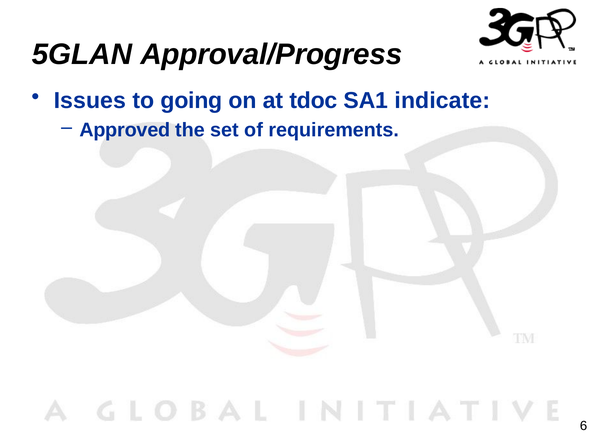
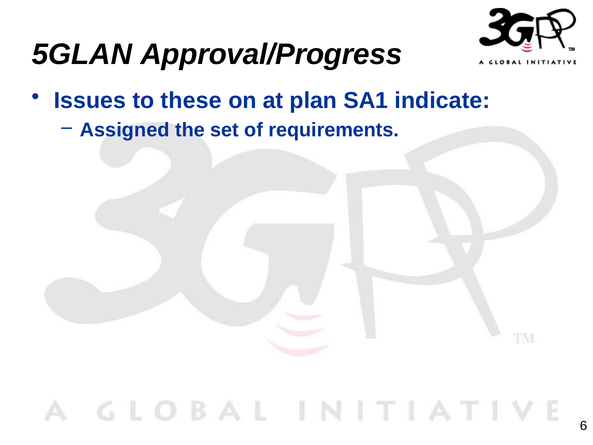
going: going -> these
tdoc: tdoc -> plan
Approved: Approved -> Assigned
